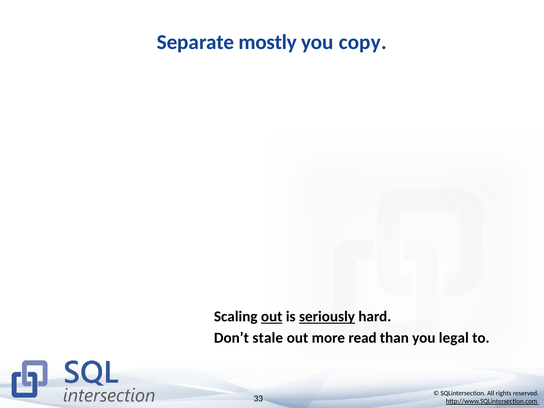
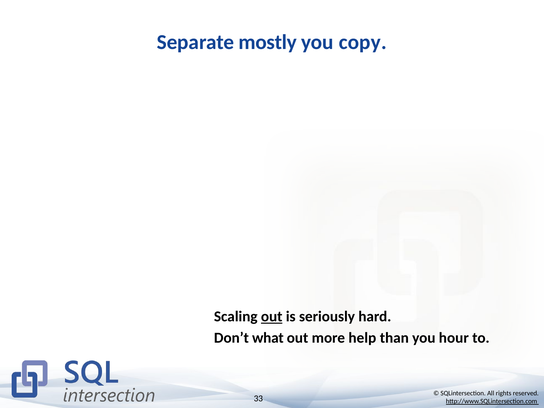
seriously underline: present -> none
stale: stale -> what
read: read -> help
legal: legal -> hour
